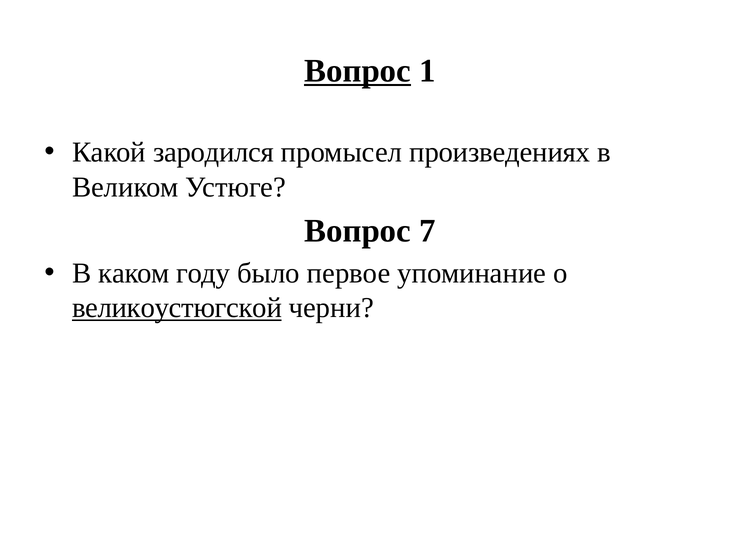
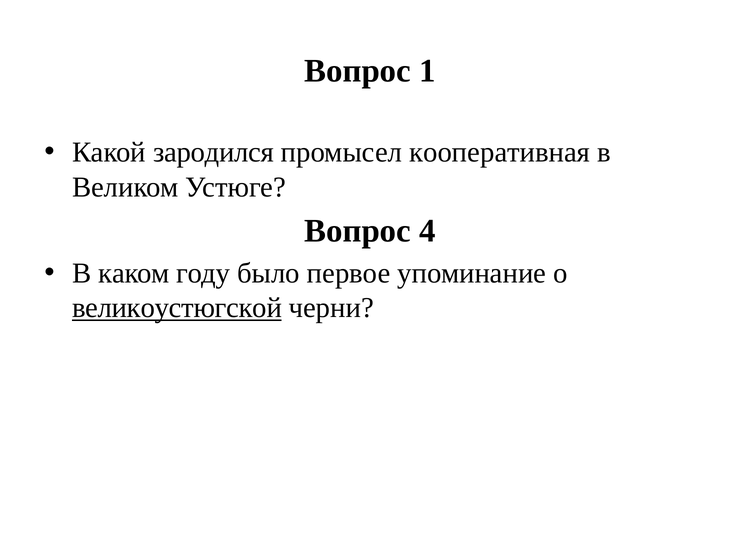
Вопрос at (358, 71) underline: present -> none
произведениях: произведениях -> кооперативная
7: 7 -> 4
